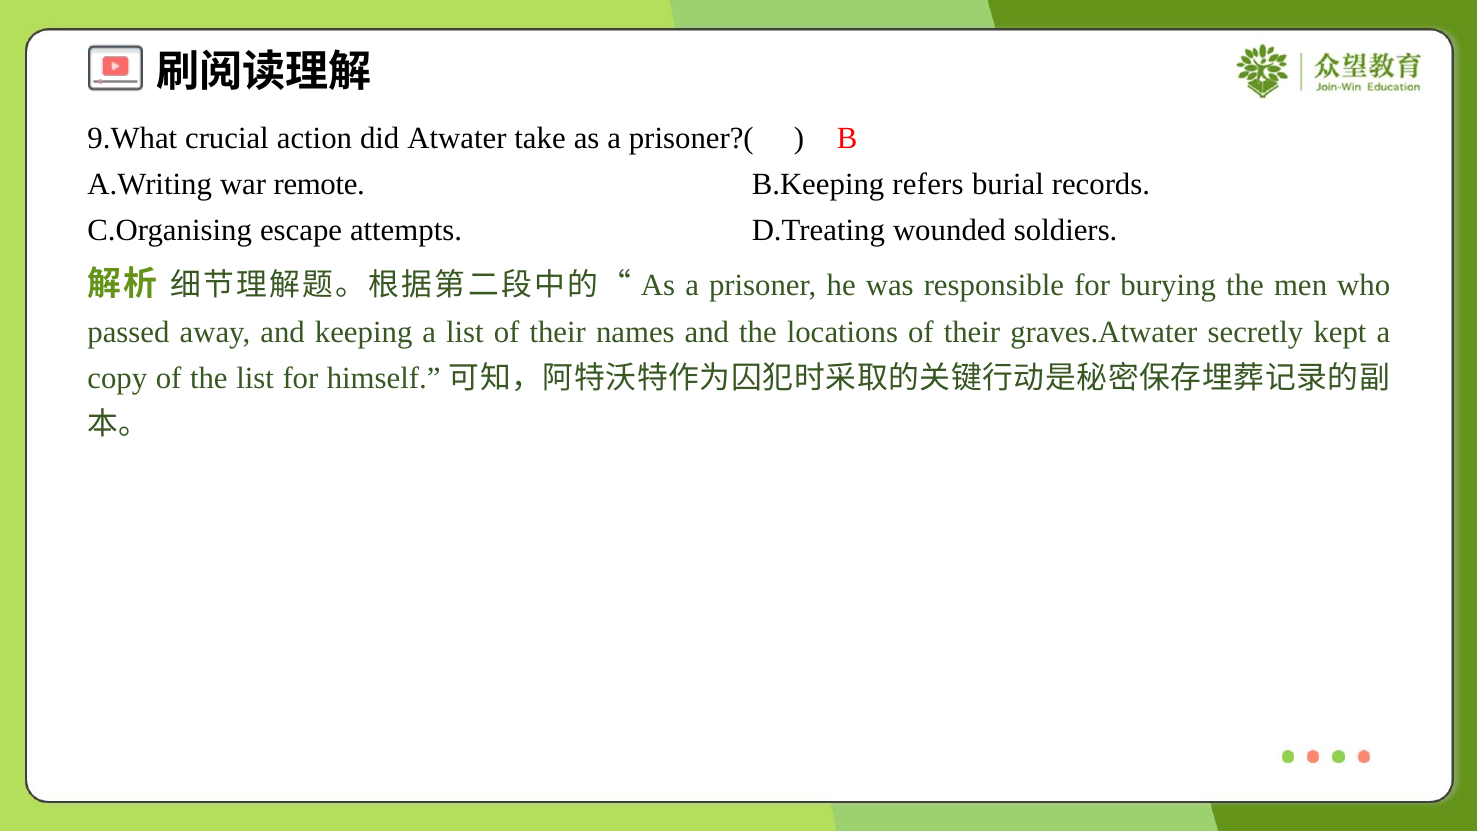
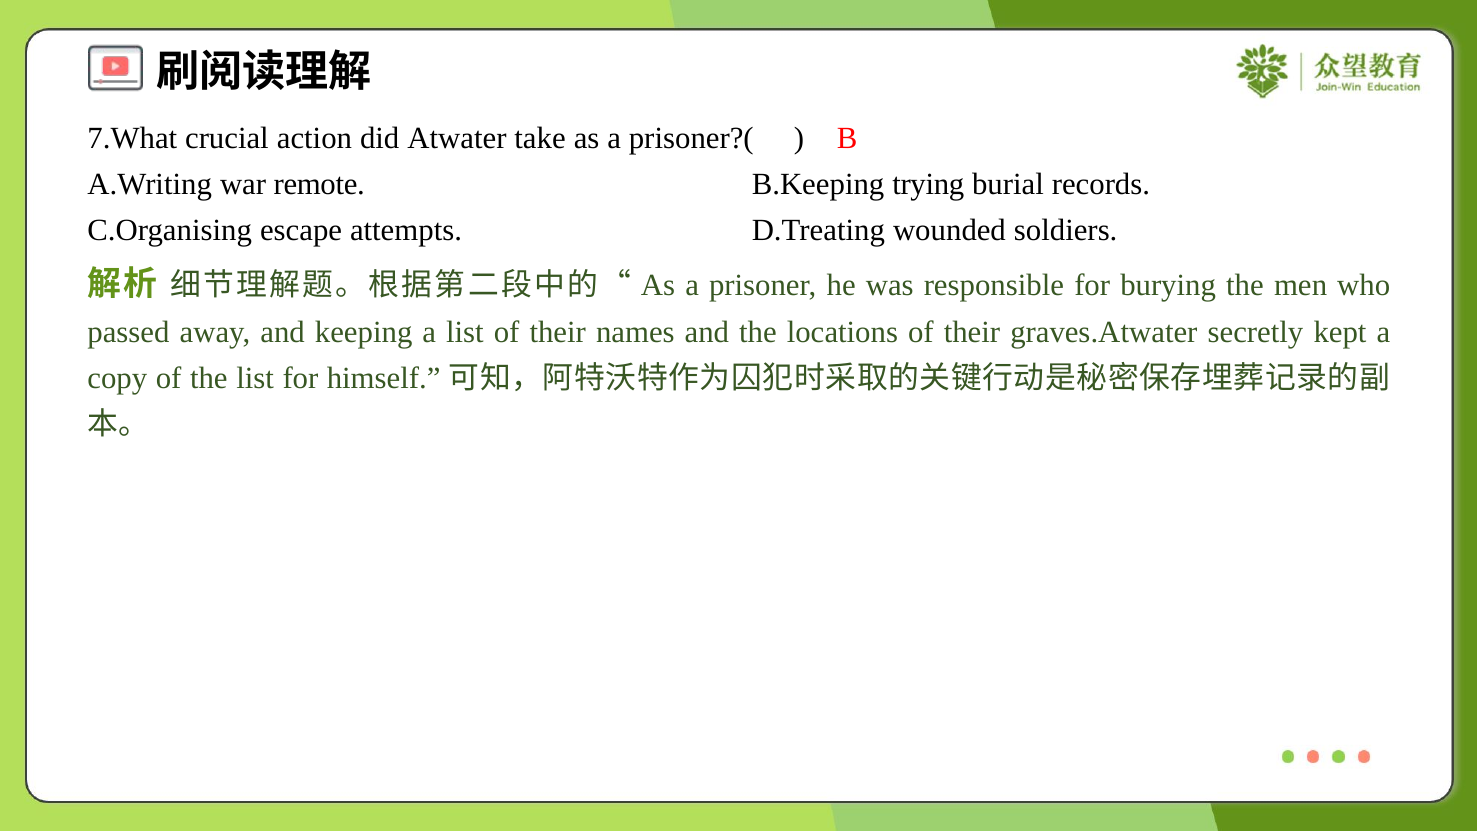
9.What: 9.What -> 7.What
refers: refers -> trying
